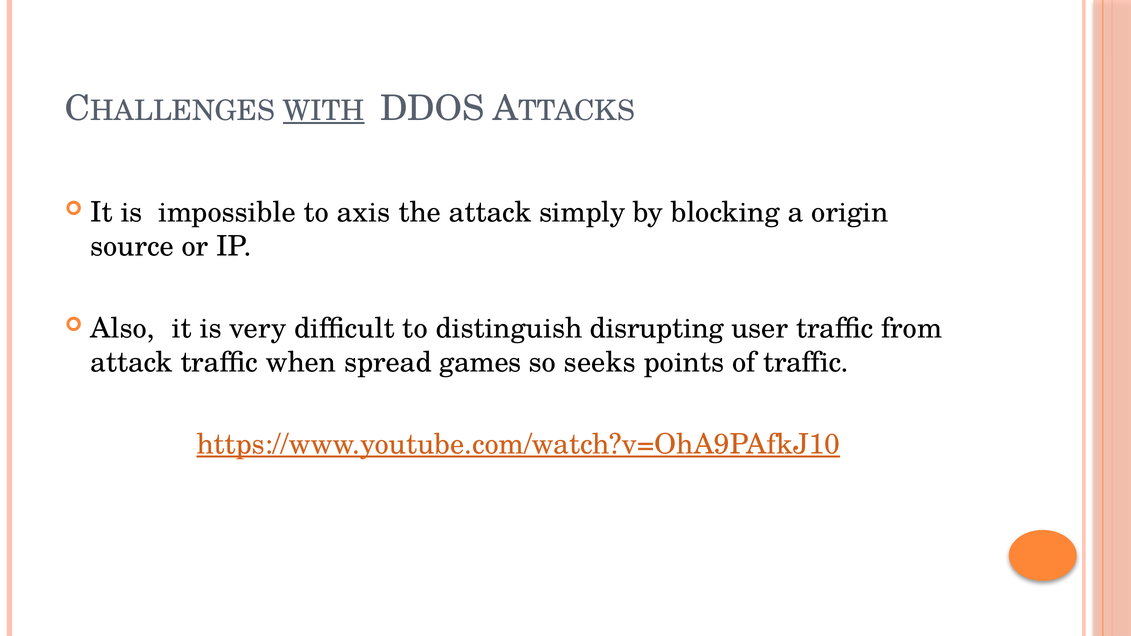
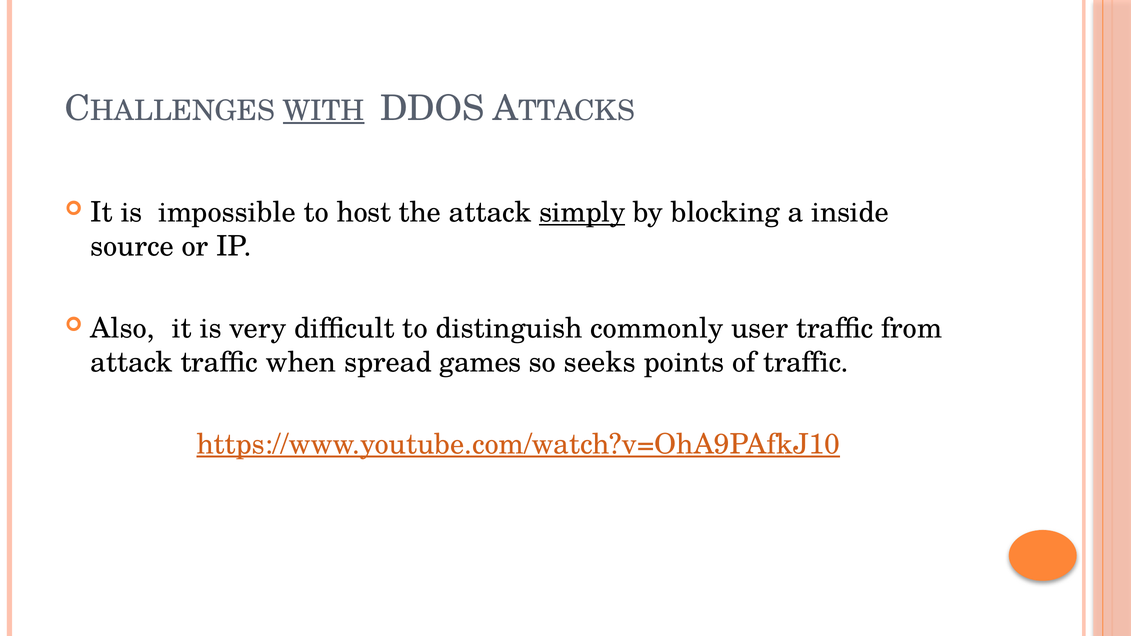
axis: axis -> host
simply underline: none -> present
origin: origin -> inside
disrupting: disrupting -> commonly
